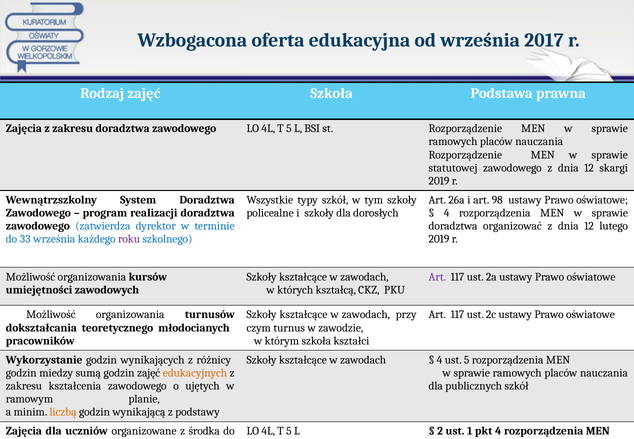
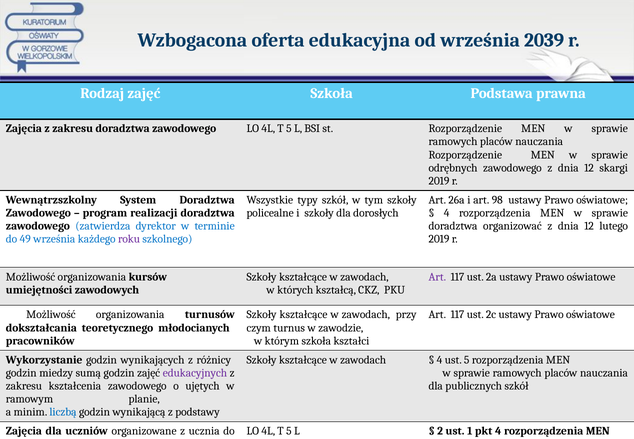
2017: 2017 -> 2039
statutowej: statutowej -> odrębnych
33: 33 -> 49
edukacyjnych colour: orange -> purple
liczbą colour: orange -> blue
środka: środka -> ucznia
